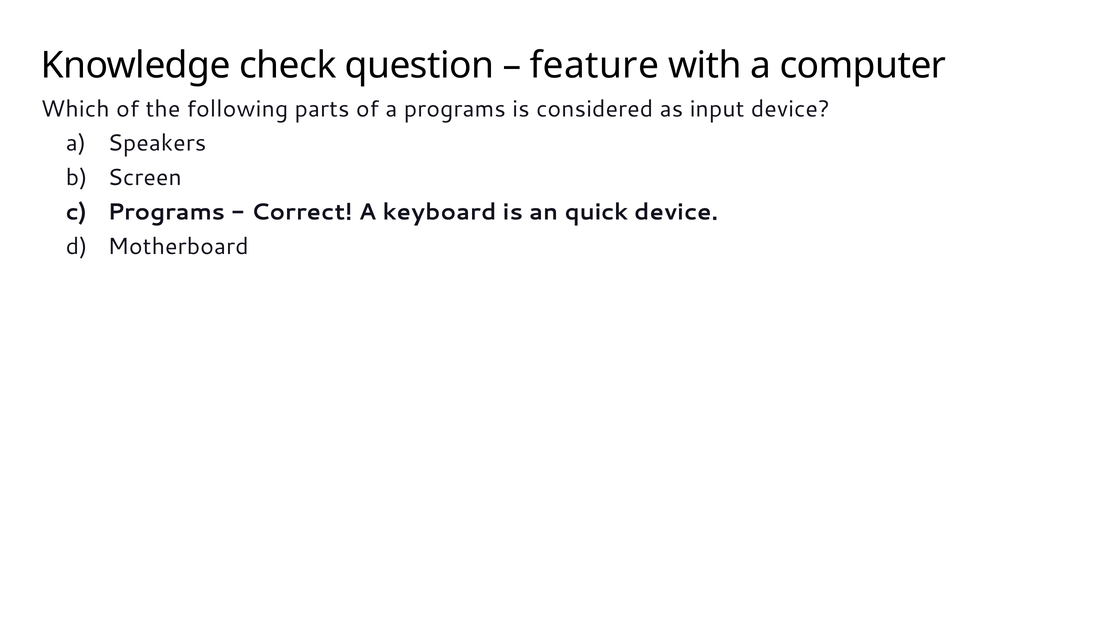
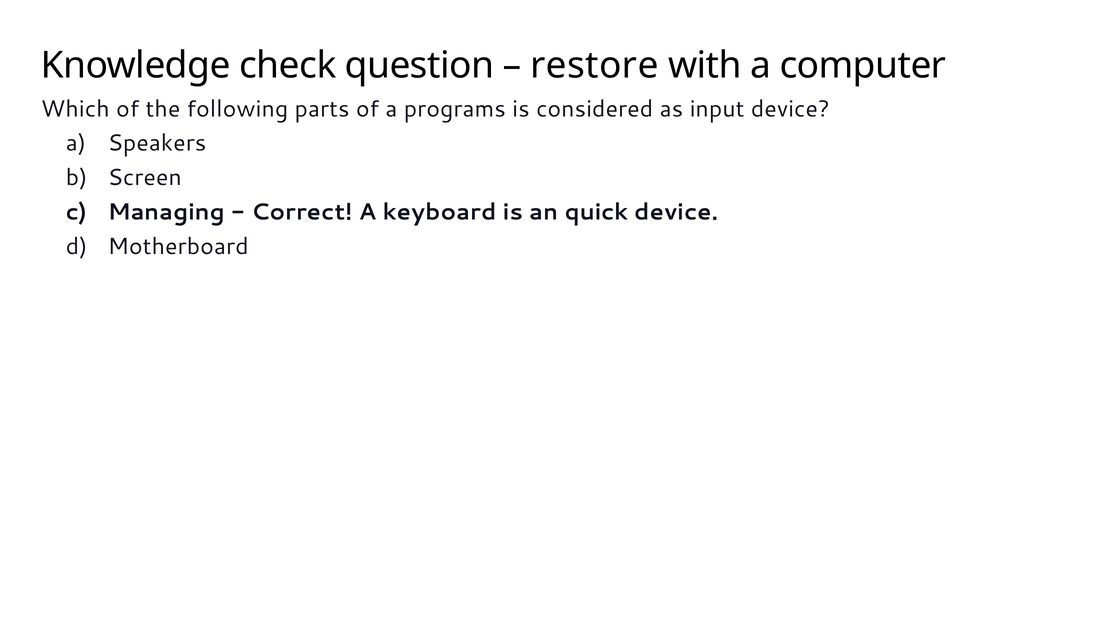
feature: feature -> restore
Programs at (166, 212): Programs -> Managing
